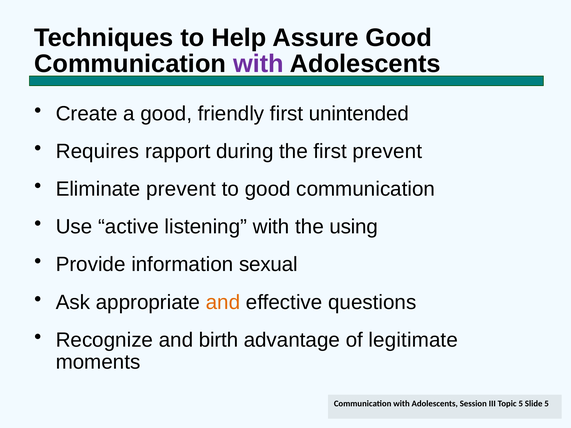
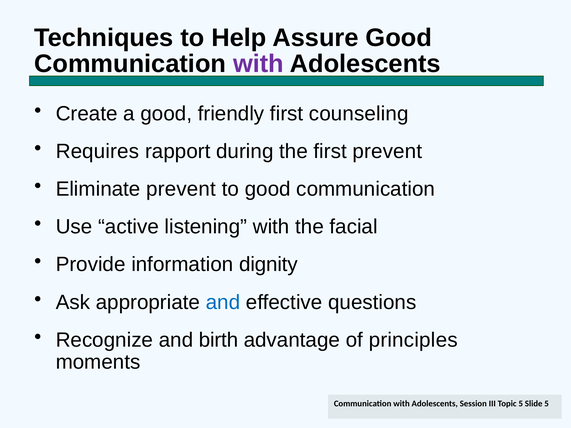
unintended: unintended -> counseling
using: using -> facial
sexual: sexual -> dignity
and at (223, 302) colour: orange -> blue
legitimate: legitimate -> principles
